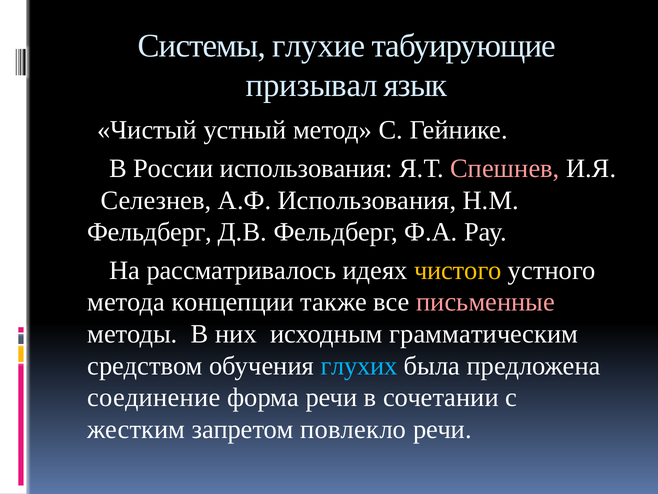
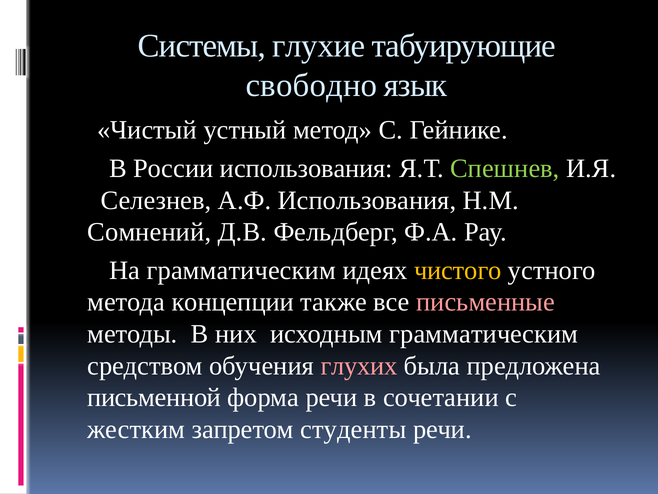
призывал: призывал -> свободно
Спешнев colour: pink -> light green
Фельдберг at (150, 232): Фельдберг -> Сомнений
На рассматривалось: рассматривалось -> грамматическим
глухих colour: light blue -> pink
соединение: соединение -> письменной
повлекло: повлекло -> студенты
